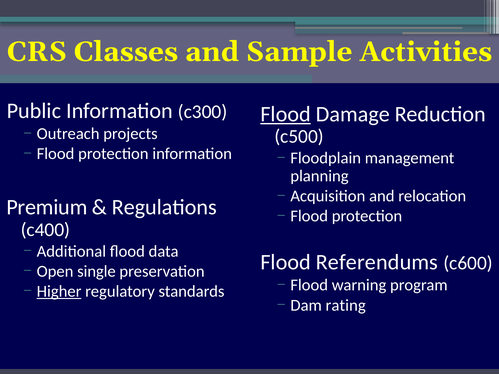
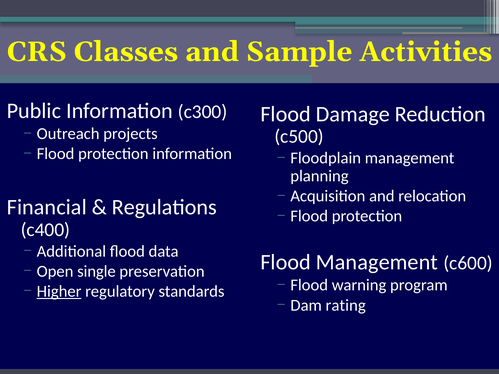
Flood at (286, 114) underline: present -> none
Premium: Premium -> Financial
Flood Referendums: Referendums -> Management
